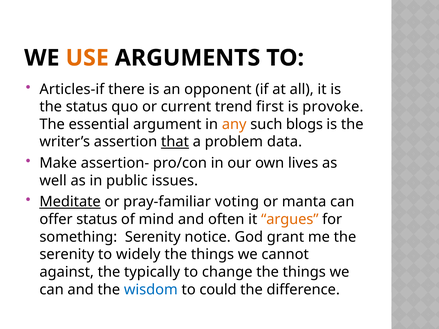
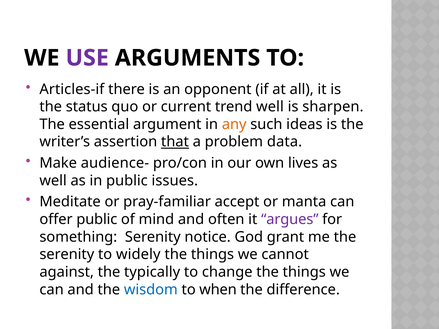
USE colour: orange -> purple
trend first: first -> well
provoke: provoke -> sharpen
blogs: blogs -> ideas
assertion-: assertion- -> audience-
Meditate underline: present -> none
voting: voting -> accept
offer status: status -> public
argues colour: orange -> purple
could: could -> when
